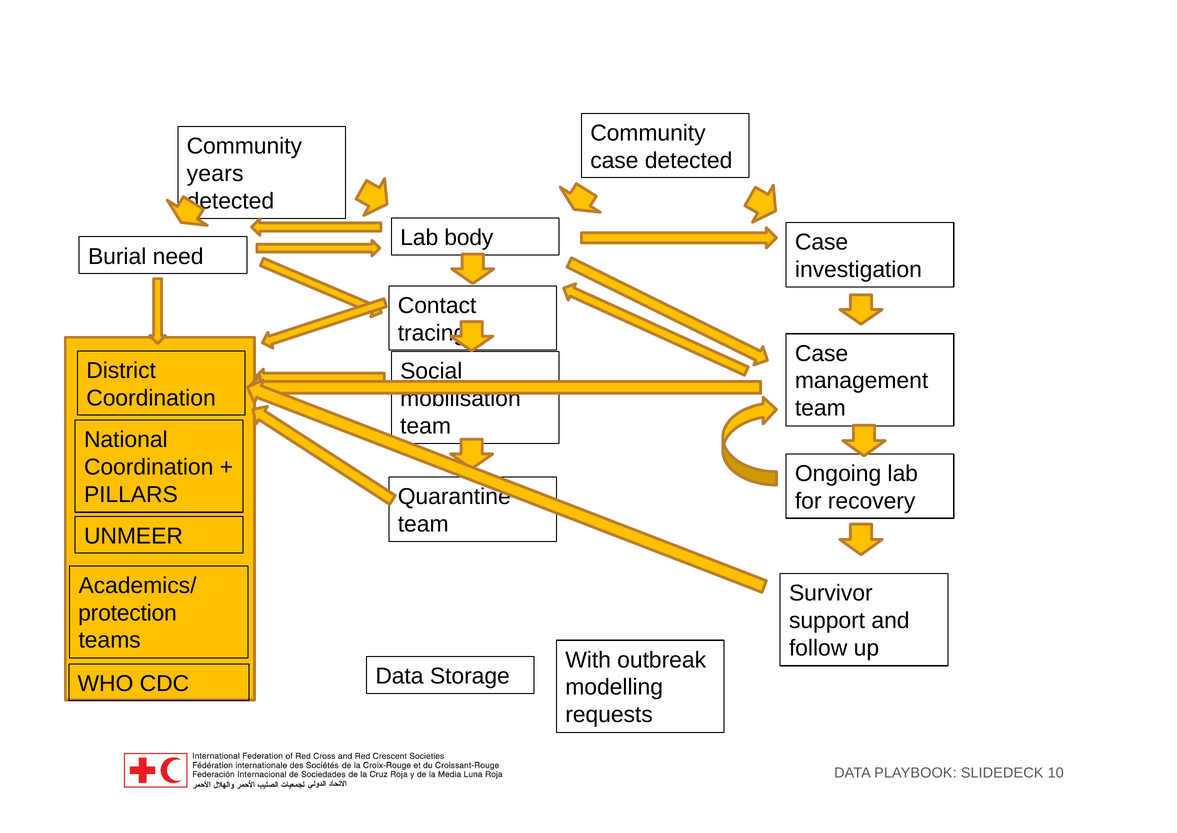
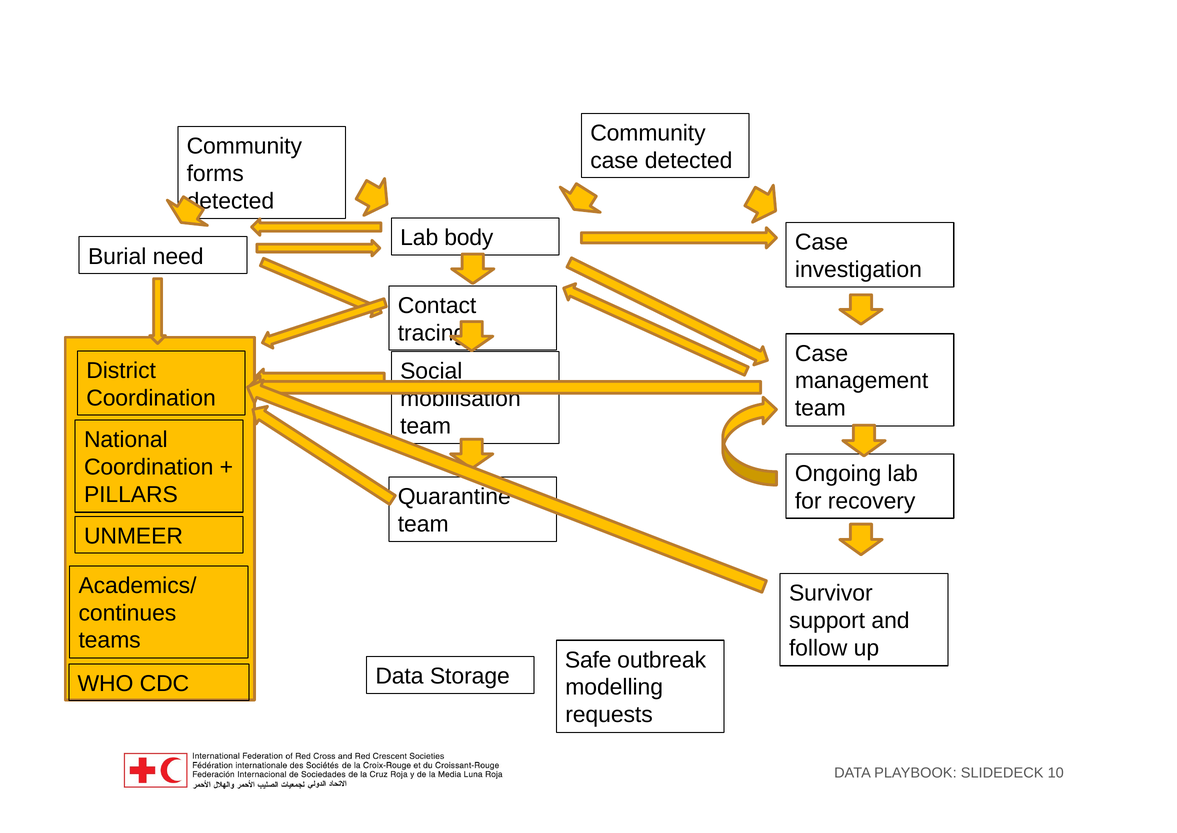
years: years -> forms
protection: protection -> continues
With: With -> Safe
